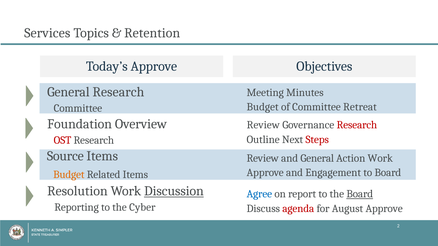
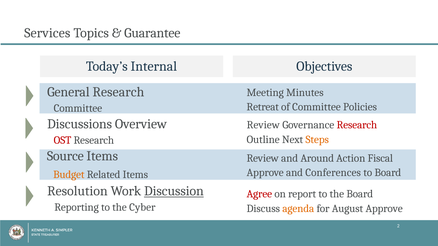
Retention: Retention -> Guarantee
Today’s Approve: Approve -> Internal
Budget at (263, 107): Budget -> Retreat
Retreat: Retreat -> Policies
Foundation: Foundation -> Discussions
Steps colour: red -> orange
and General: General -> Around
Action Work: Work -> Fiscal
Engagement: Engagement -> Conferences
Agree colour: blue -> red
Board at (360, 194) underline: present -> none
agenda colour: red -> orange
